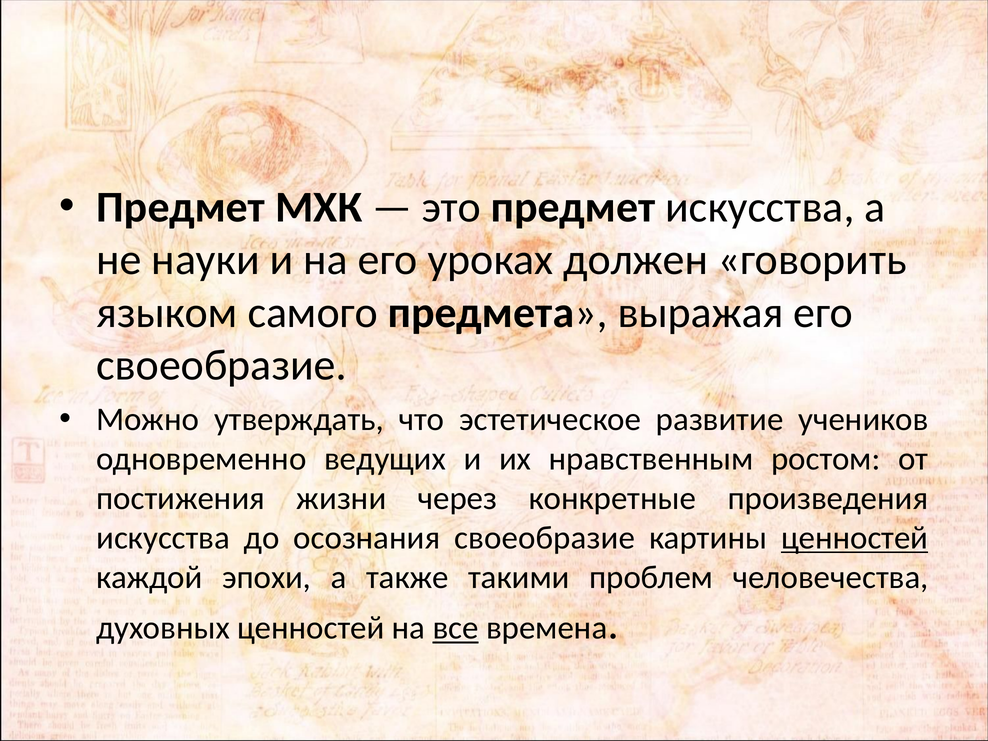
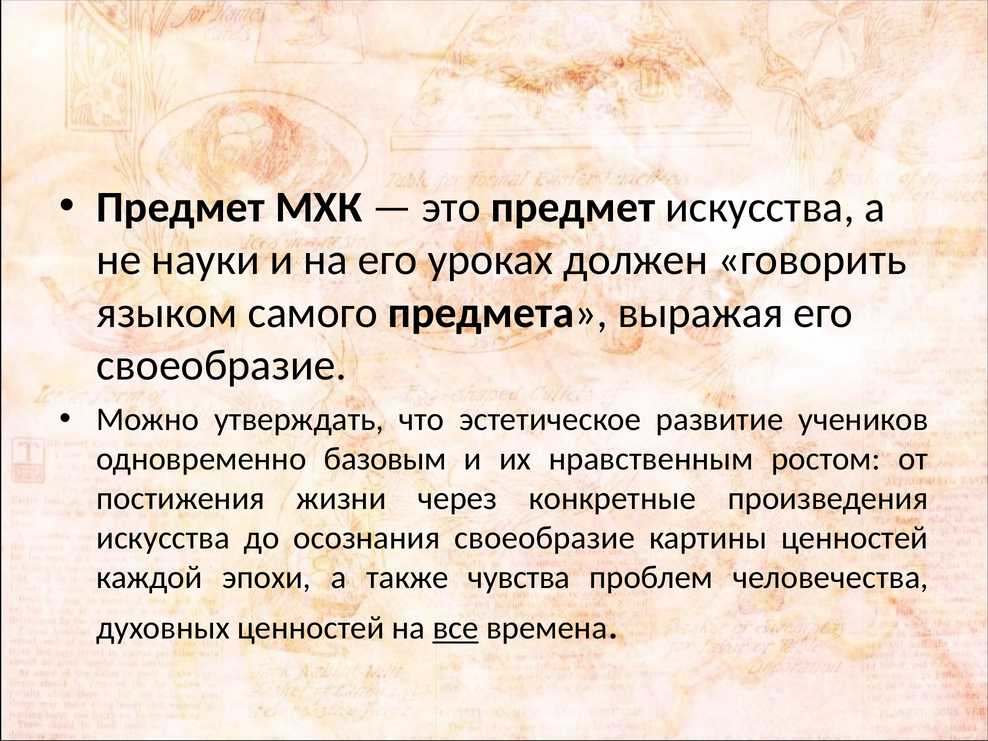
ведущих: ведущих -> базовым
ценностей at (855, 538) underline: present -> none
такими: такими -> чувства
